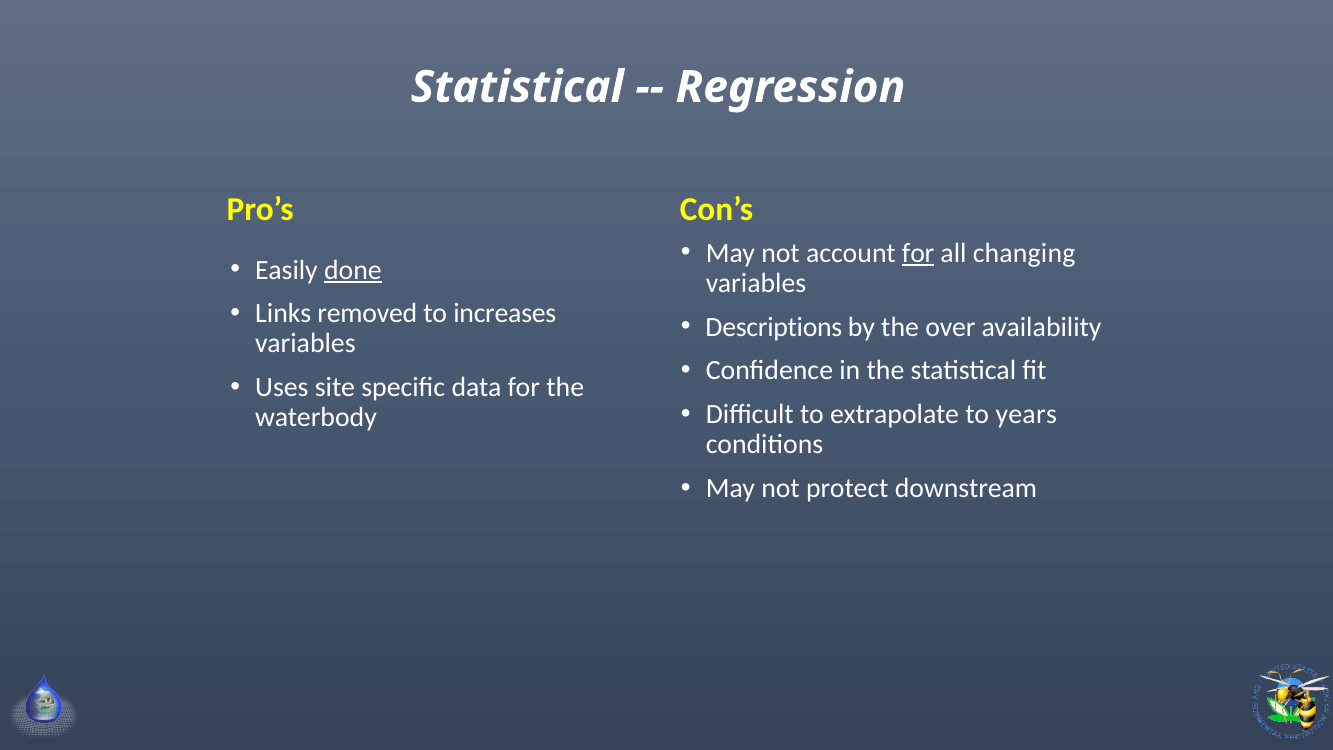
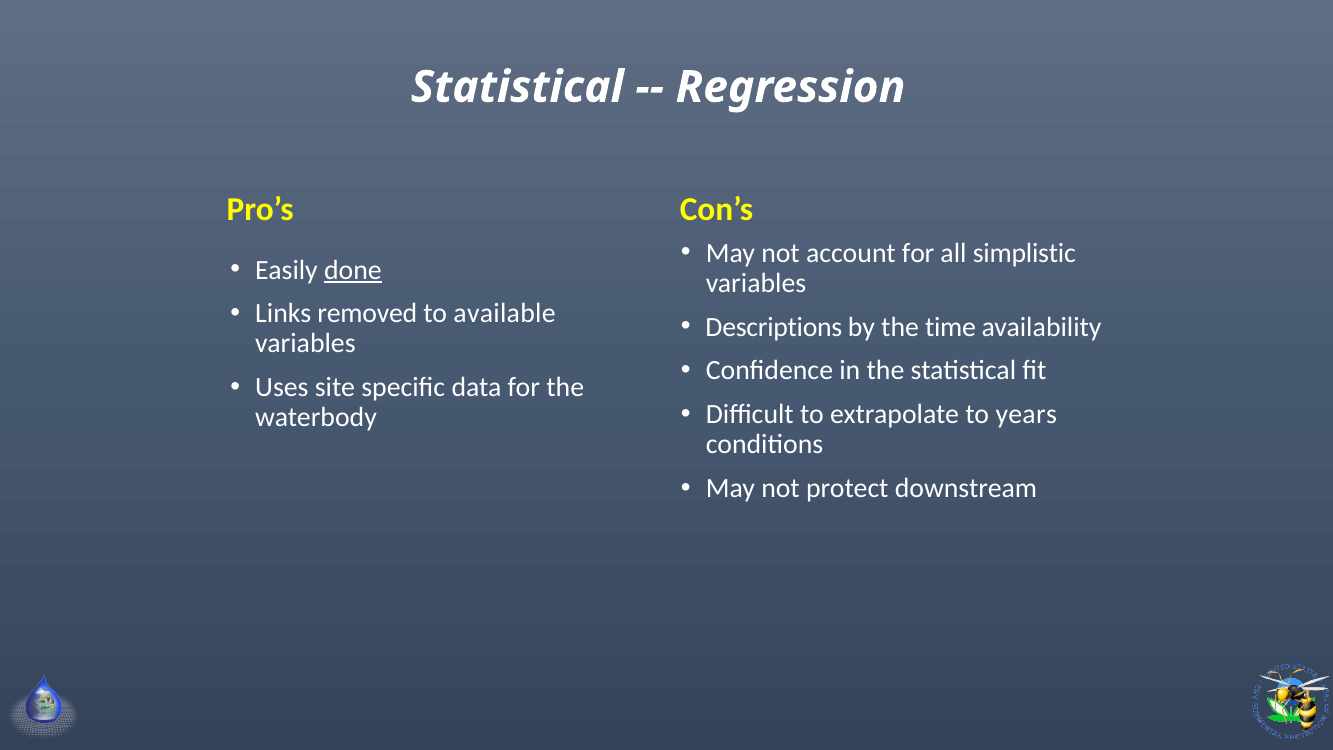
for at (918, 253) underline: present -> none
changing: changing -> simplistic
increases: increases -> available
over: over -> time
